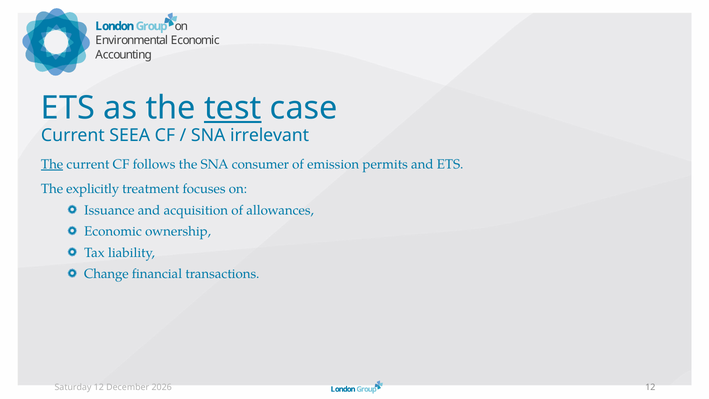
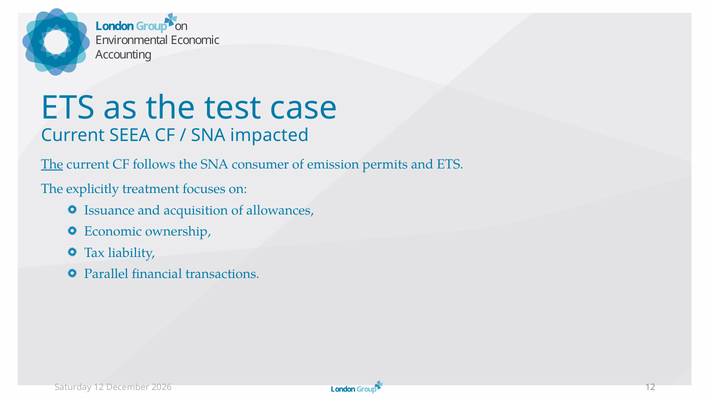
test underline: present -> none
irrelevant: irrelevant -> impacted
Change: Change -> Parallel
